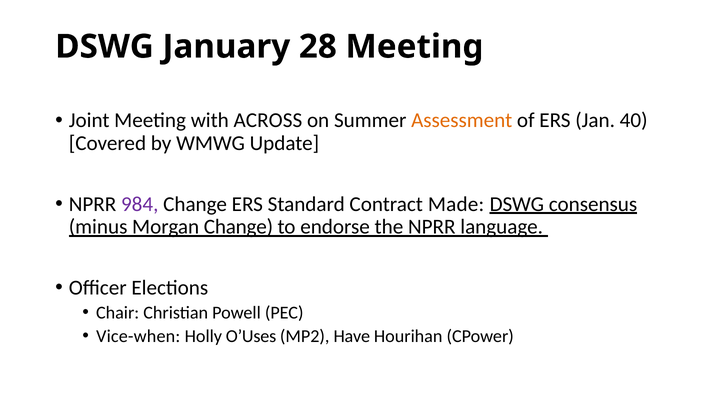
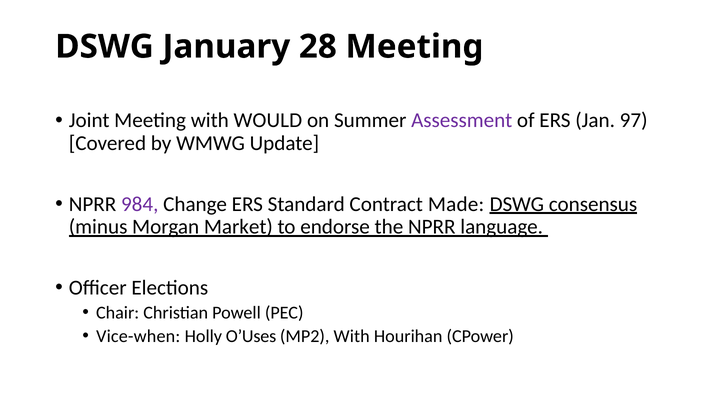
ACROSS: ACROSS -> WOULD
Assessment colour: orange -> purple
40: 40 -> 97
Morgan Change: Change -> Market
MP2 Have: Have -> With
